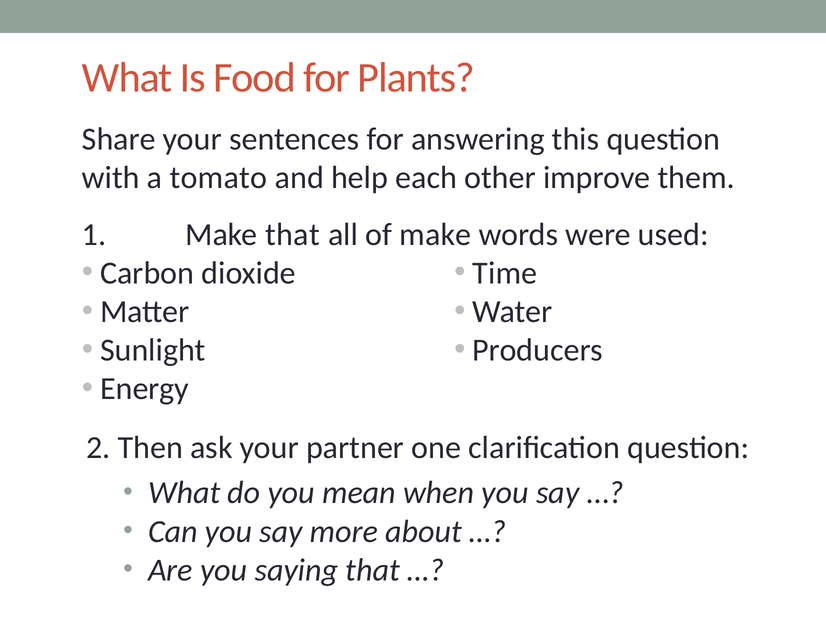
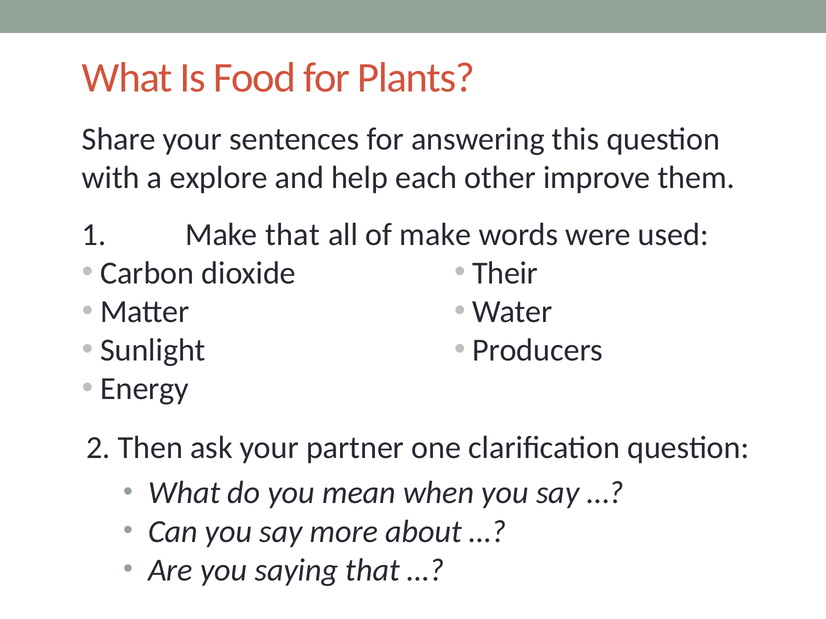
tomato: tomato -> explore
Time: Time -> Their
